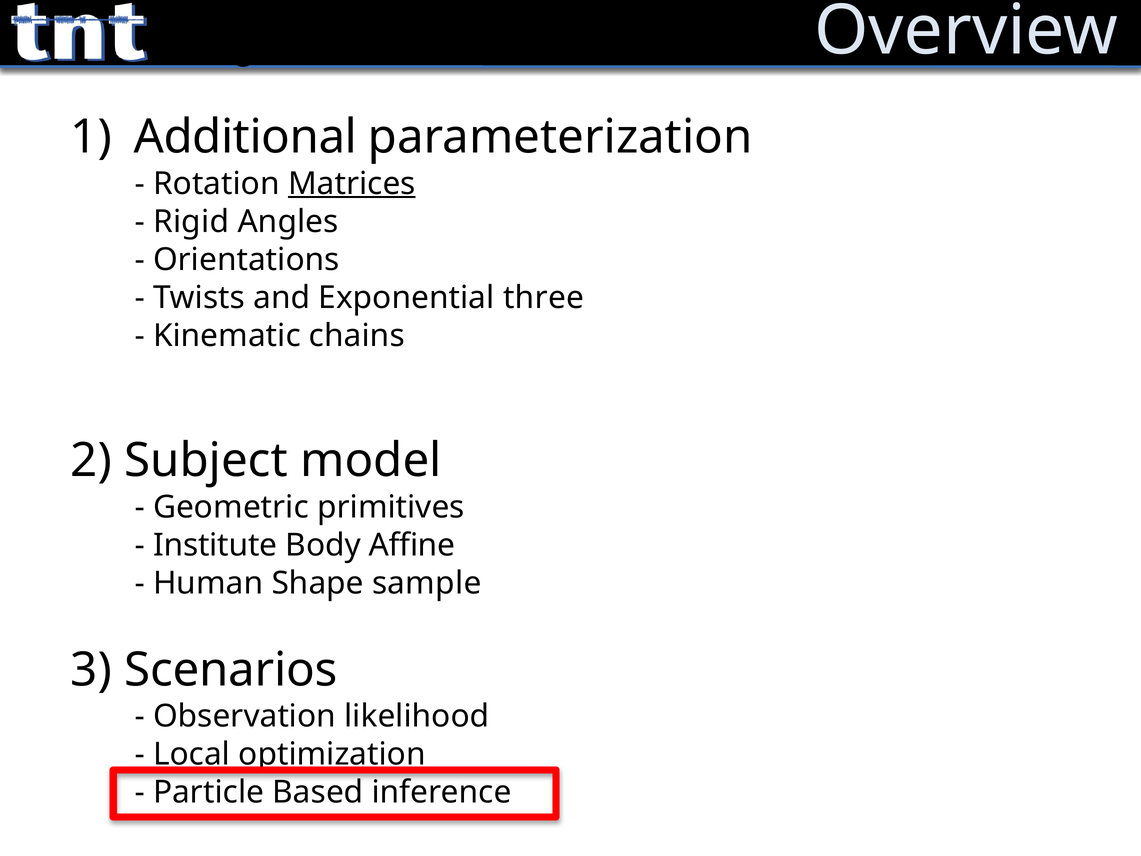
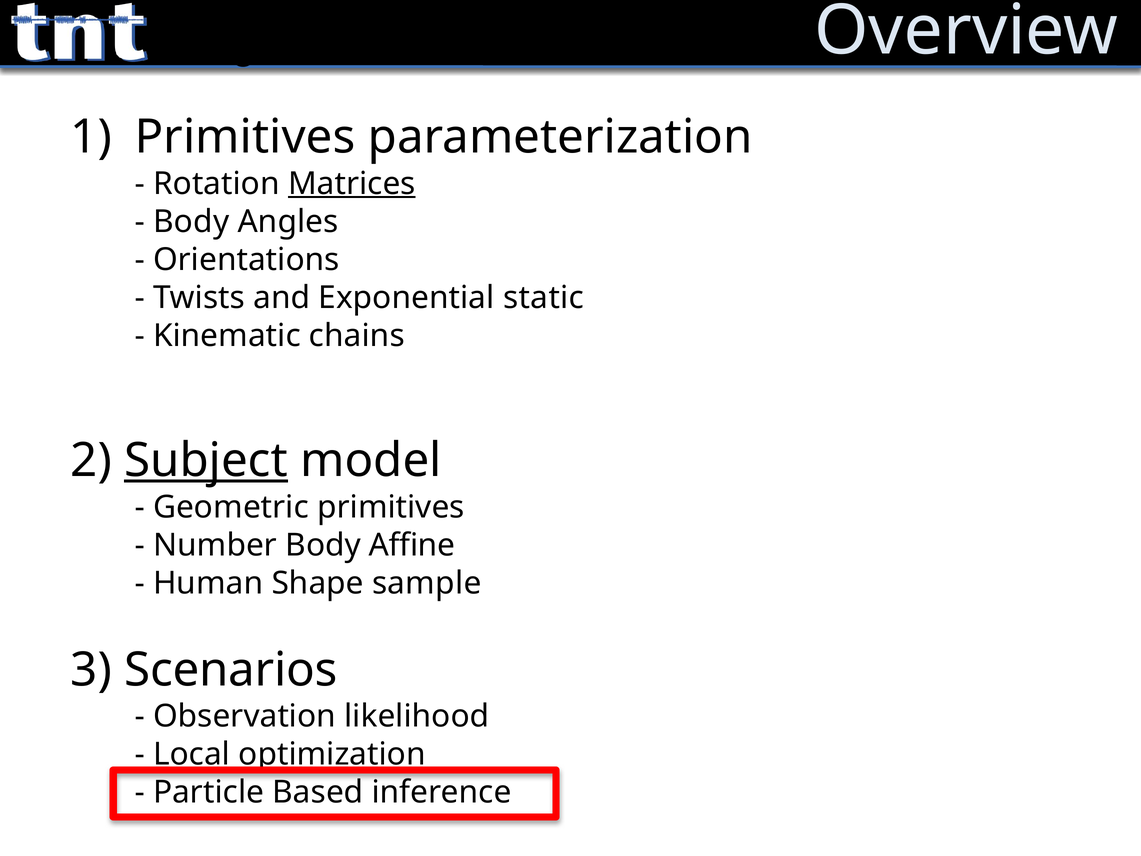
Additional at (245, 137): Additional -> Primitives
Rigid at (191, 222): Rigid -> Body
three: three -> static
Subject underline: none -> present
Institute: Institute -> Number
